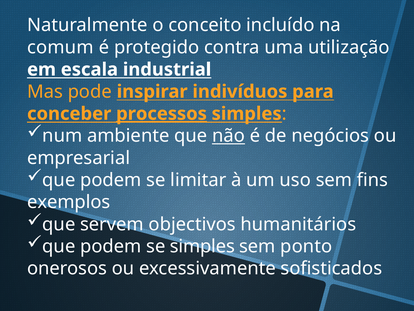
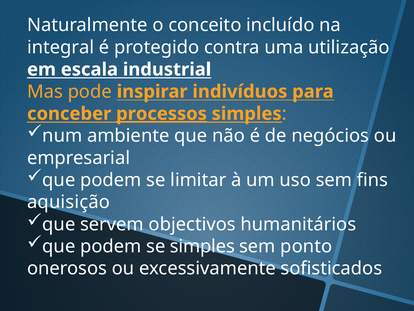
comum: comum -> integral
não underline: present -> none
exemplos: exemplos -> aquisição
